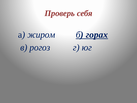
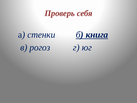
жиром: жиром -> стенки
горах: горах -> книга
